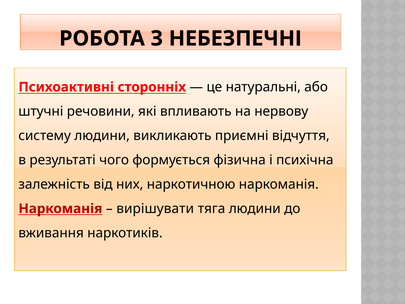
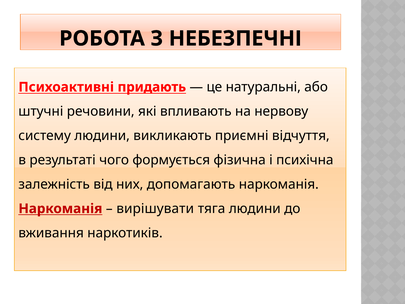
сторонніх: сторонніх -> придають
наркотичною: наркотичною -> допомагають
